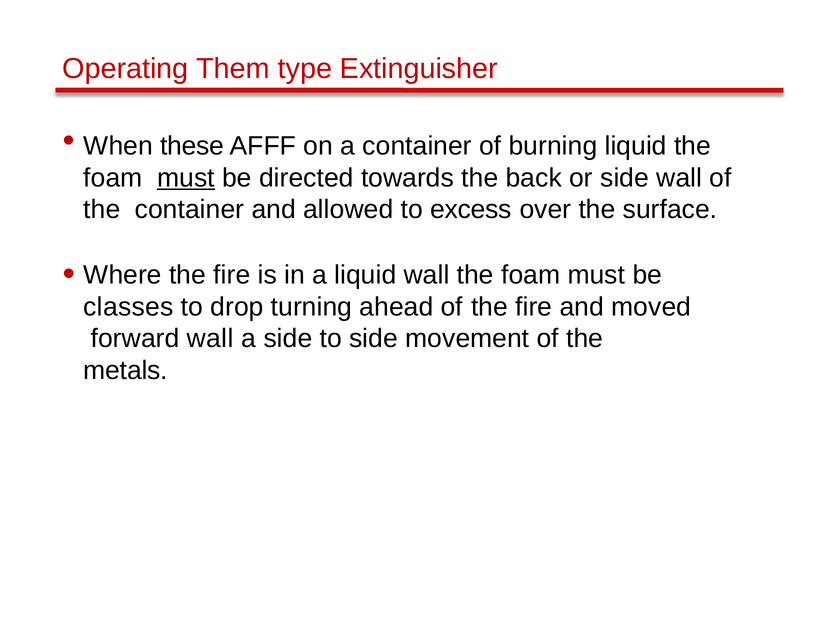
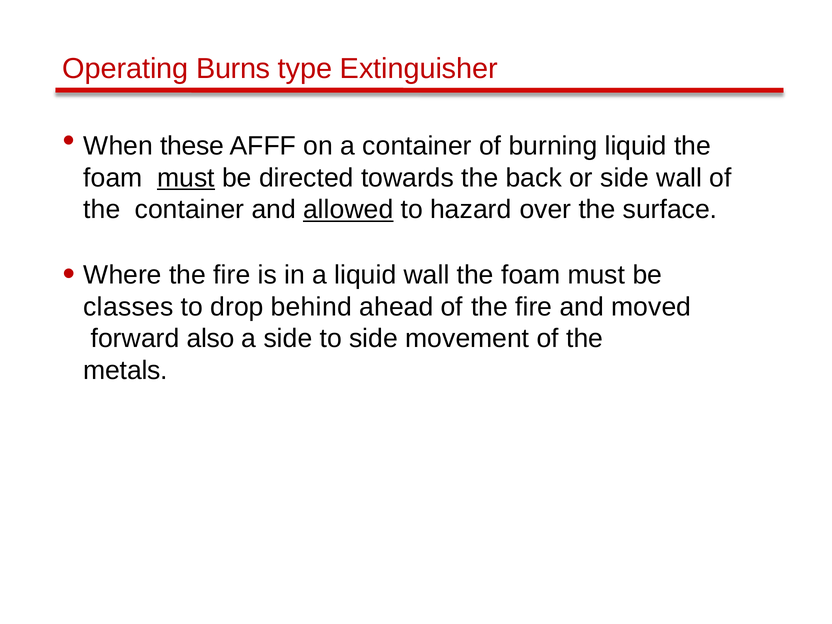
Them: Them -> Burns
allowed underline: none -> present
excess: excess -> hazard
turning: turning -> behind
forward wall: wall -> also
